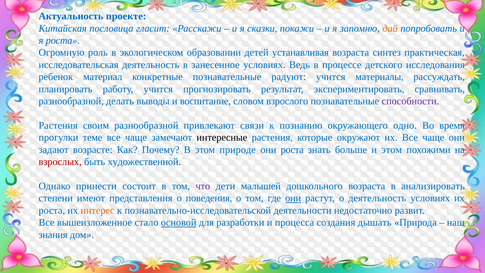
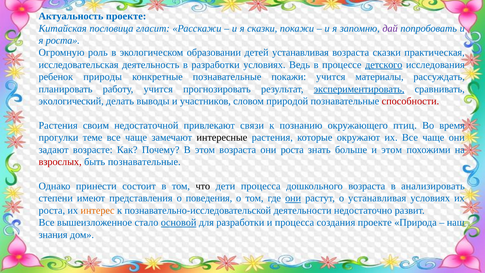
дай colour: orange -> purple
возраста синтез: синтез -> сказки
в занесенное: занесенное -> разработки
детского underline: none -> present
материал: материал -> природы
познавательные радуют: радуют -> покажи
экспериментировать underline: none -> present
разнообразной at (71, 101): разнообразной -> экологический
воспитание: воспитание -> участников
взрослого: взрослого -> природой
способности colour: purple -> red
своим разнообразной: разнообразной -> недостаточной
одно: одно -> птиц
этом природе: природе -> возраста
быть художественной: художественной -> познавательные
что colour: purple -> black
дети малышей: малышей -> процесса
о деятельность: деятельность -> устанавливая
создания дышать: дышать -> проекте
